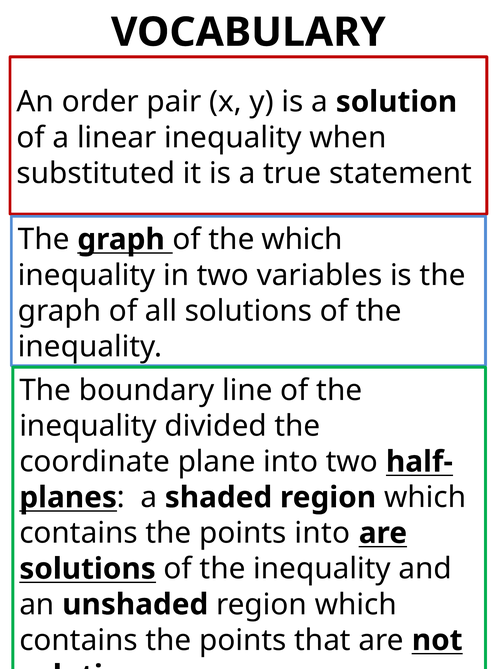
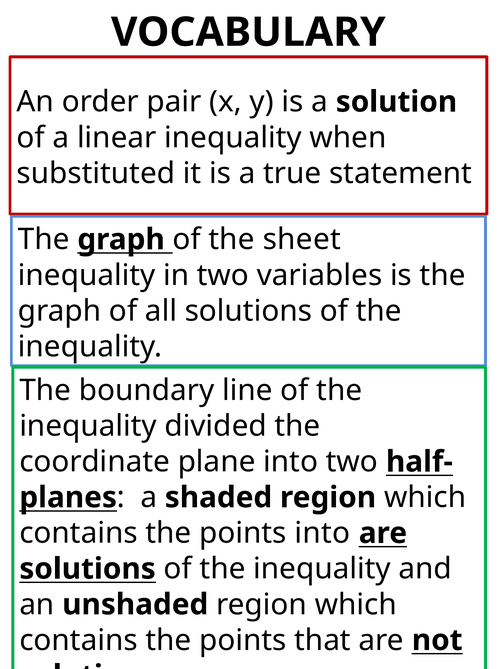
the which: which -> sheet
